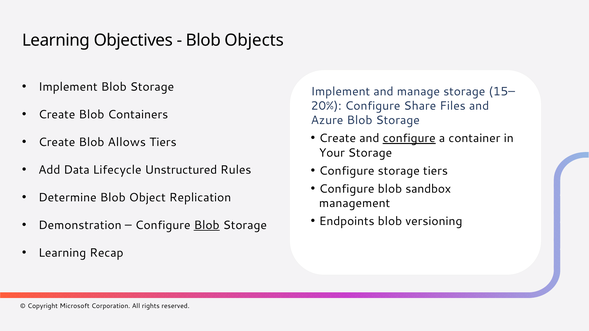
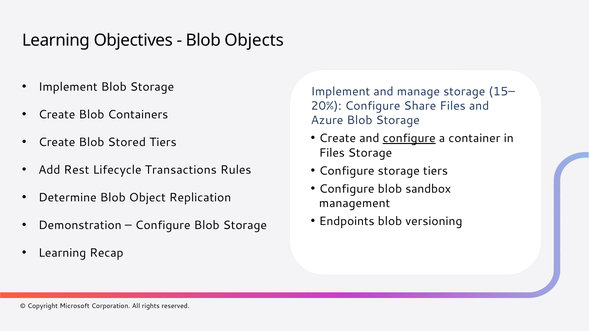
Allows: Allows -> Stored
Your at (332, 153): Your -> Files
Data: Data -> Rest
Unstructured: Unstructured -> Transactions
Blob at (207, 225) underline: present -> none
